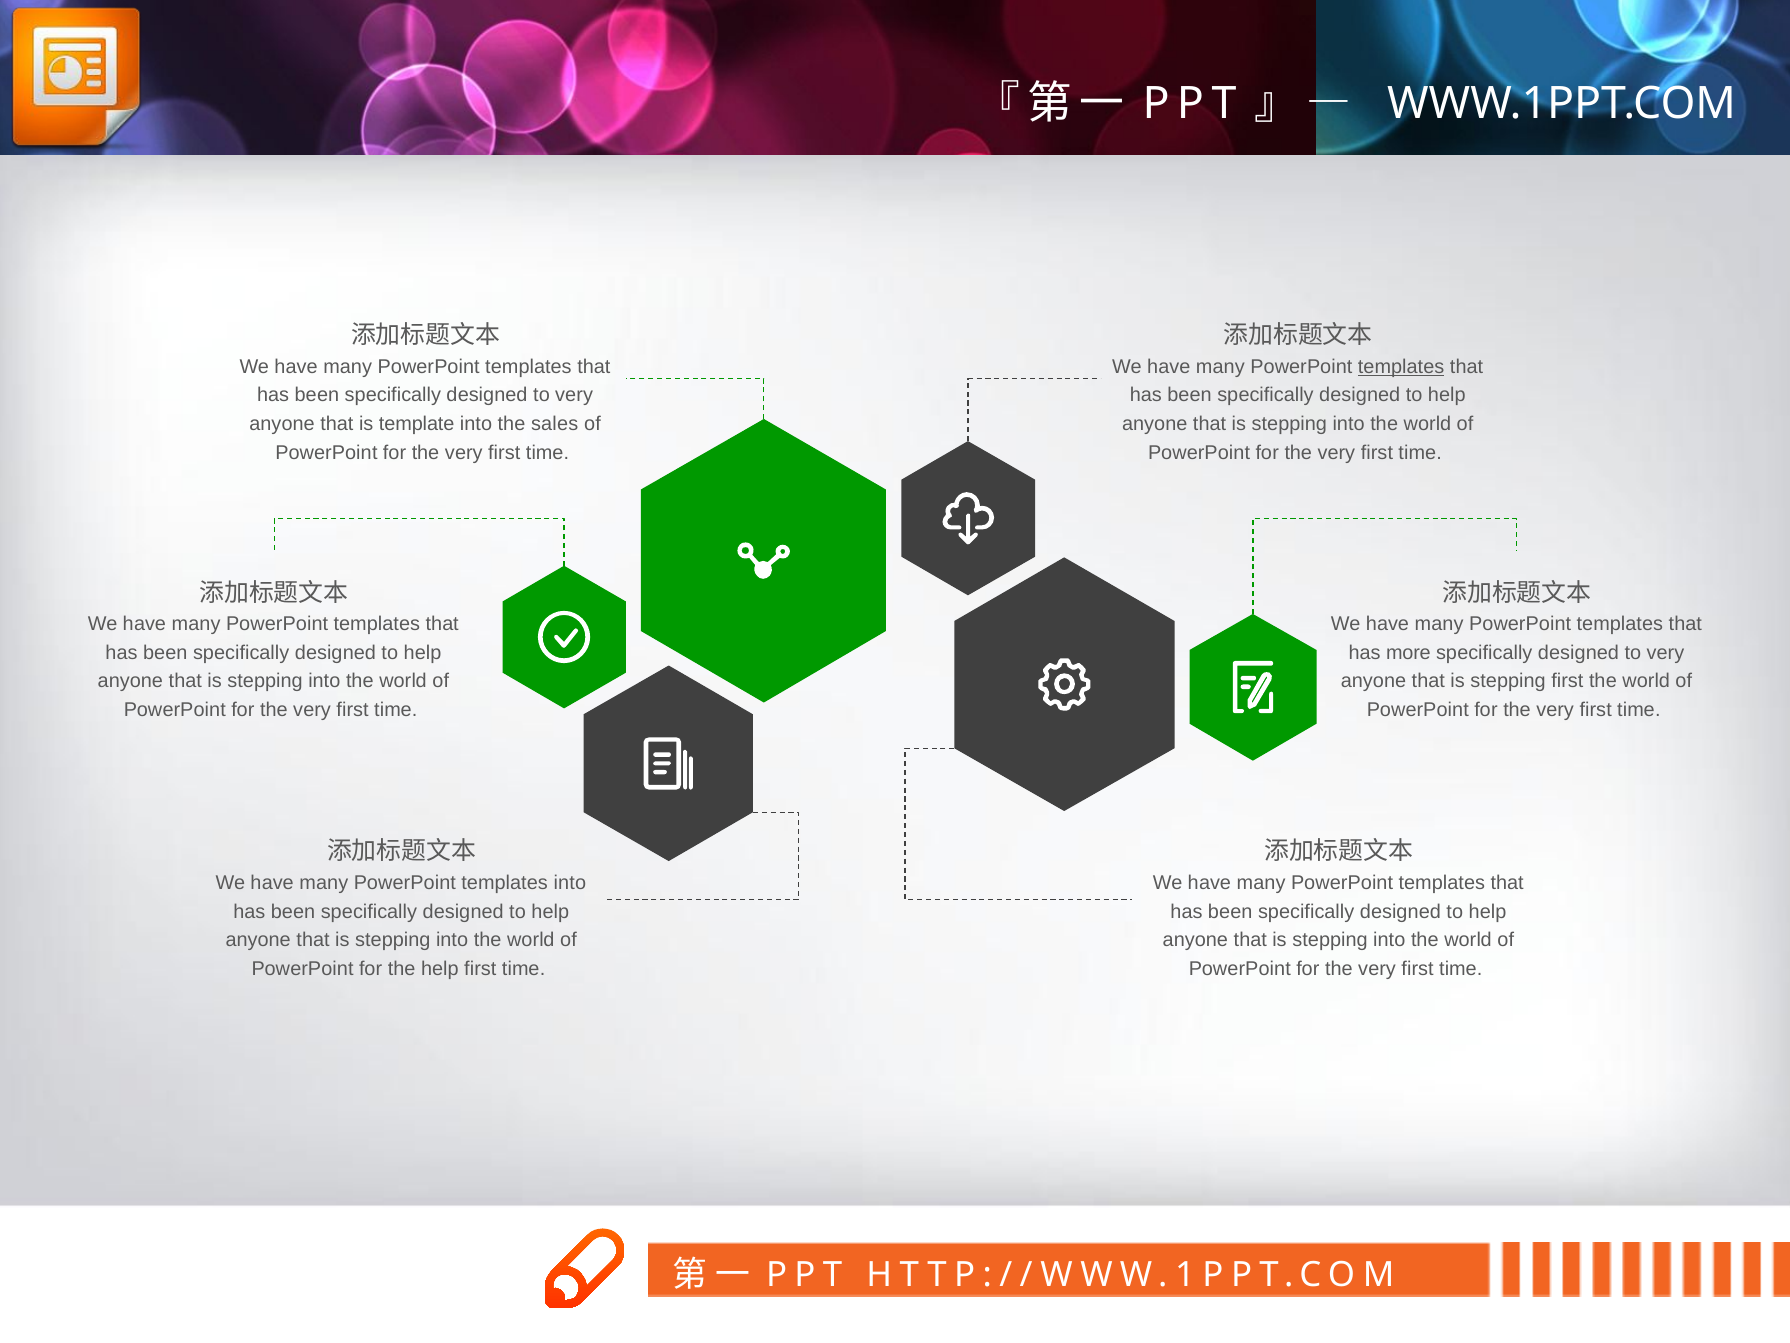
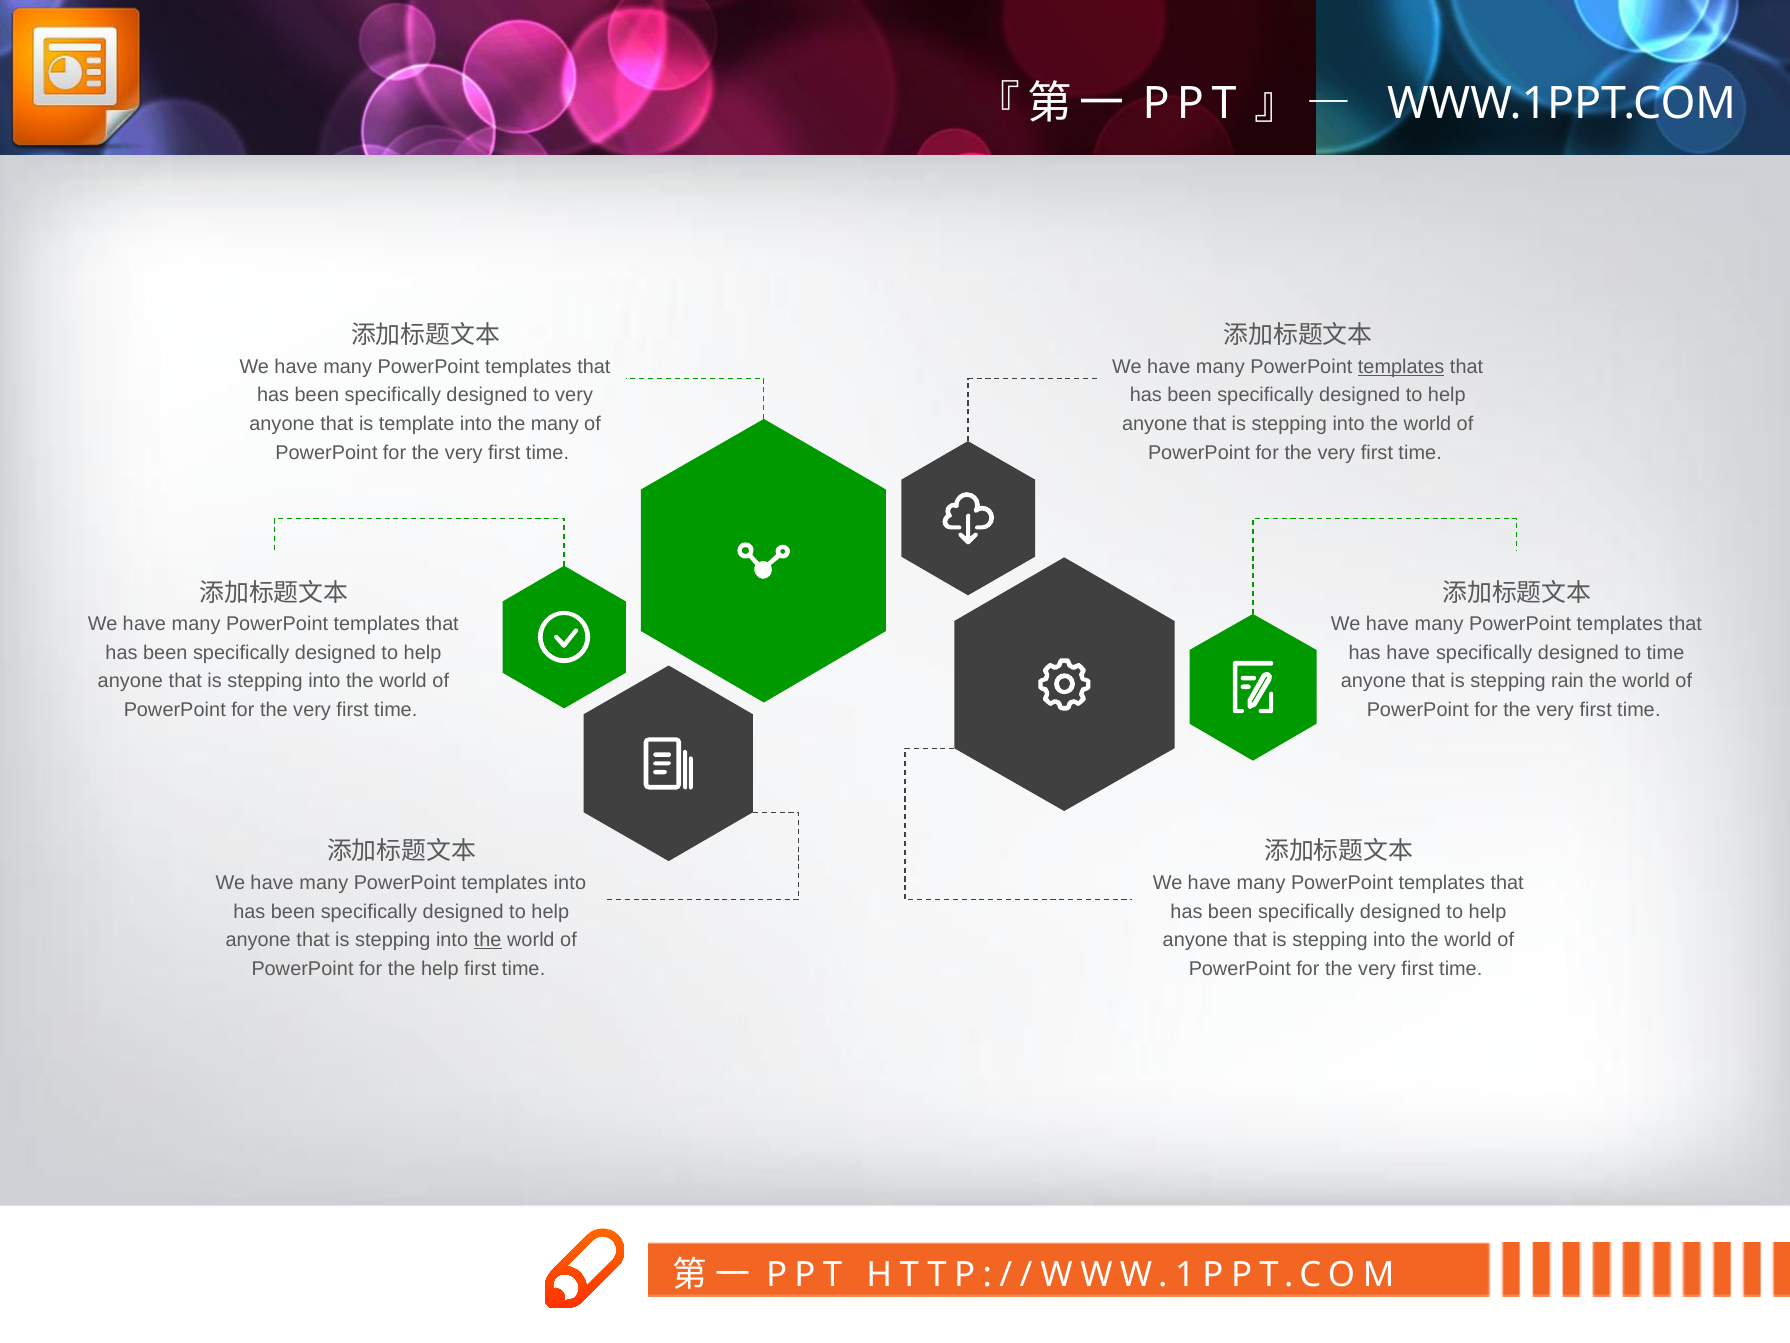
the sales: sales -> many
has more: more -> have
very at (1665, 653): very -> time
stepping first: first -> rain
the at (488, 940) underline: none -> present
